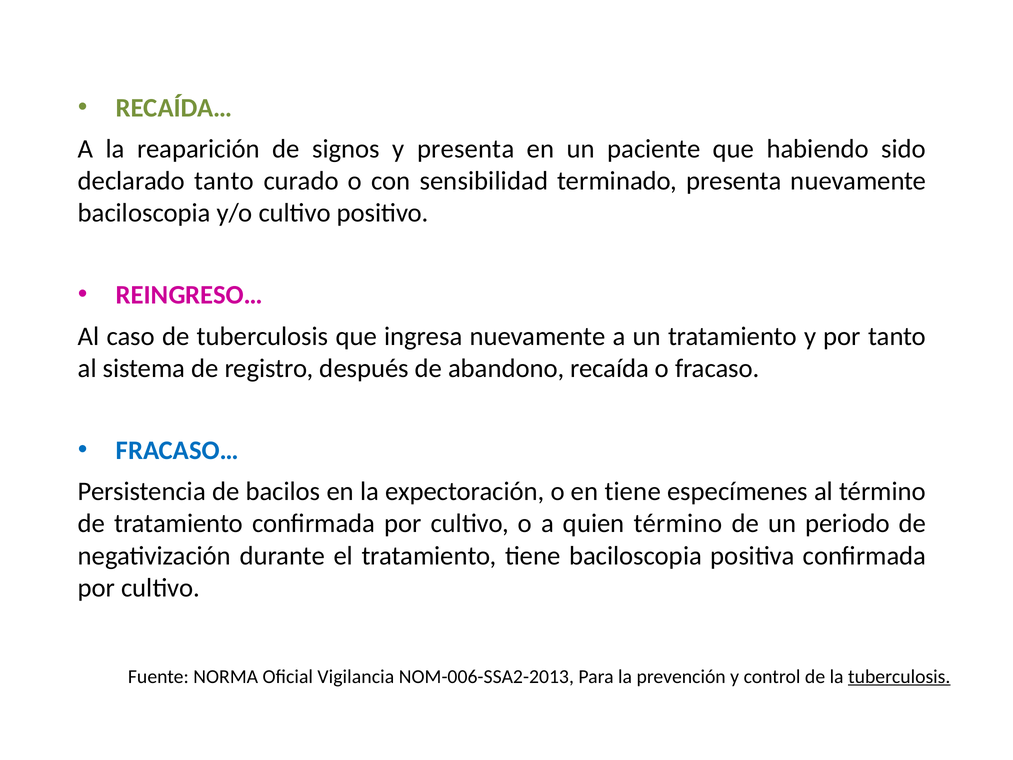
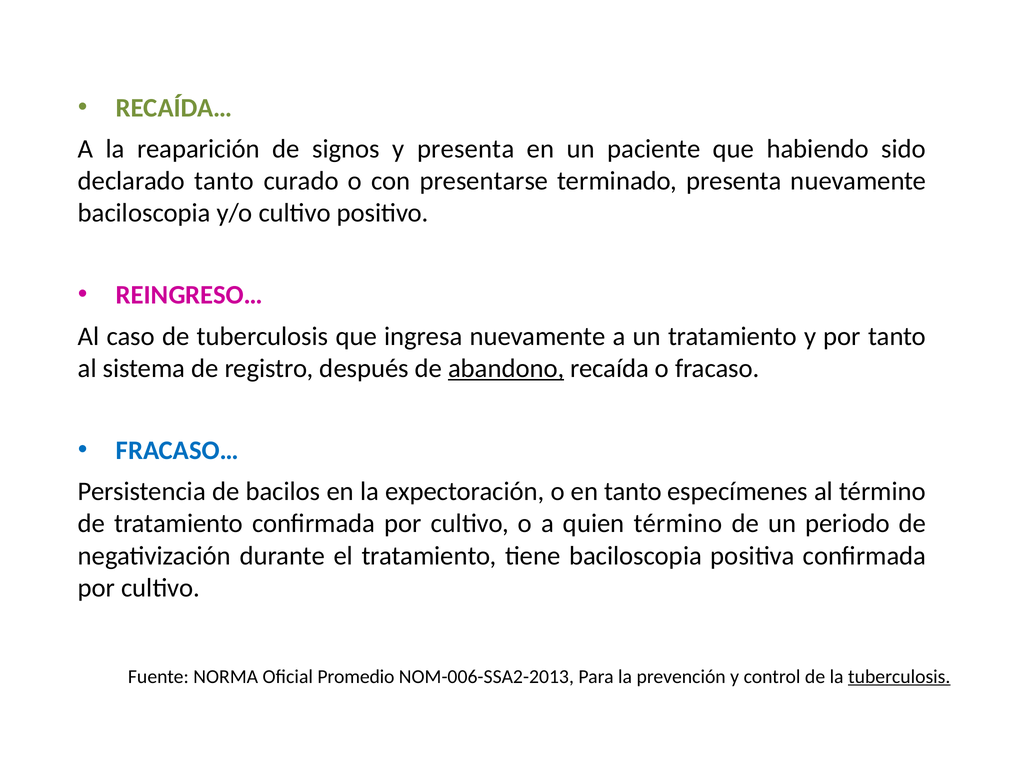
sensibilidad: sensibilidad -> presentarse
abandono underline: none -> present
en tiene: tiene -> tanto
Vigilancia: Vigilancia -> Promedio
